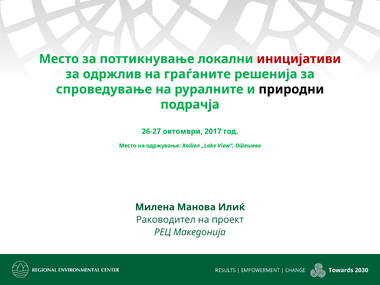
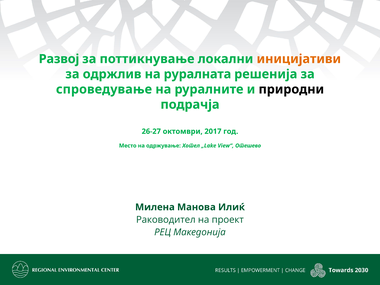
Место at (59, 59): Место -> Развој
иницијативи colour: red -> orange
граѓаните: граѓаните -> руралната
